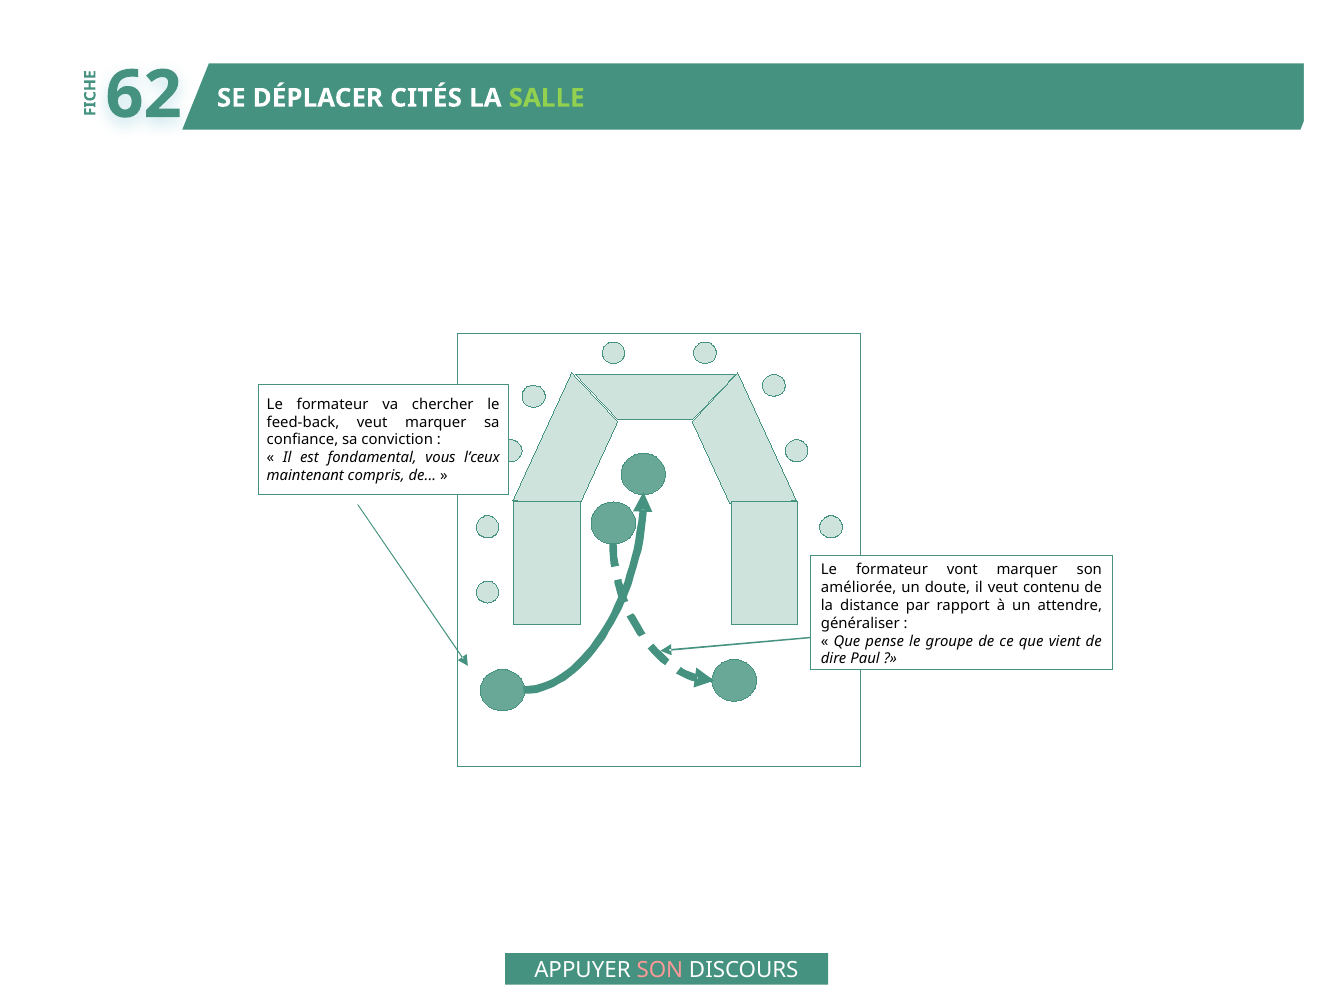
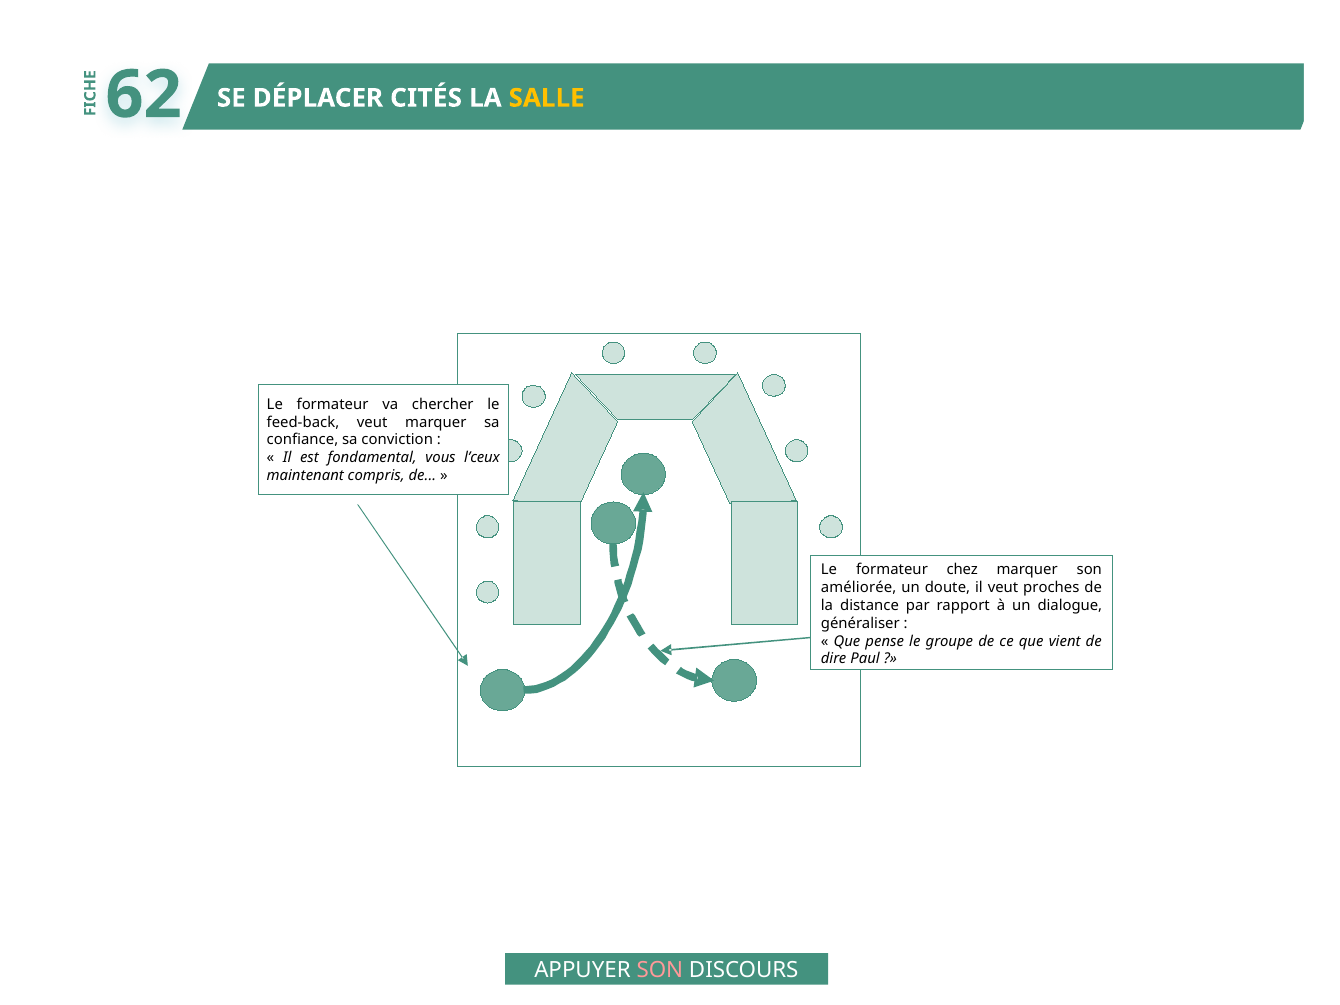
SALLE colour: light green -> yellow
vont: vont -> chez
contenu: contenu -> proches
attendre: attendre -> dialogue
